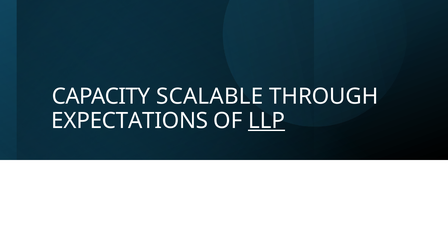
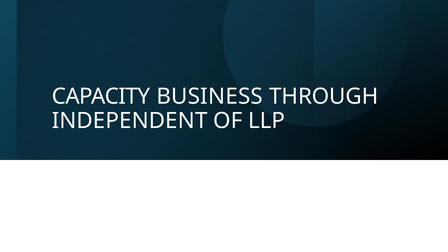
SCALABLE: SCALABLE -> BUSINESS
EXPECTATIONS: EXPECTATIONS -> INDEPENDENT
LLP underline: present -> none
